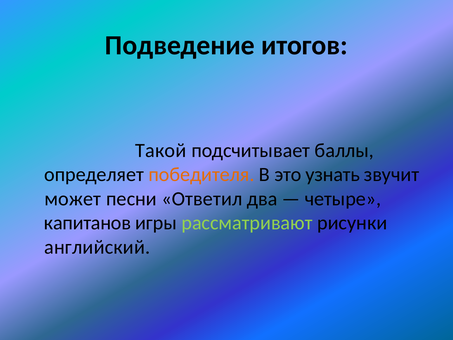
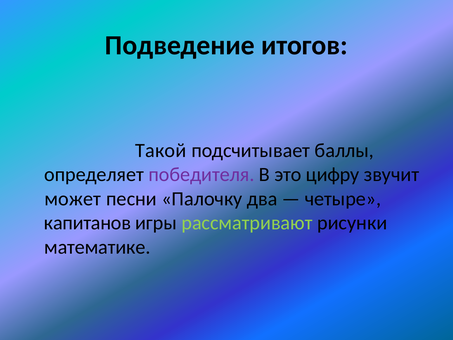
победителя colour: orange -> purple
узнать: узнать -> цифру
Ответил: Ответил -> Палочку
английский: английский -> математике
